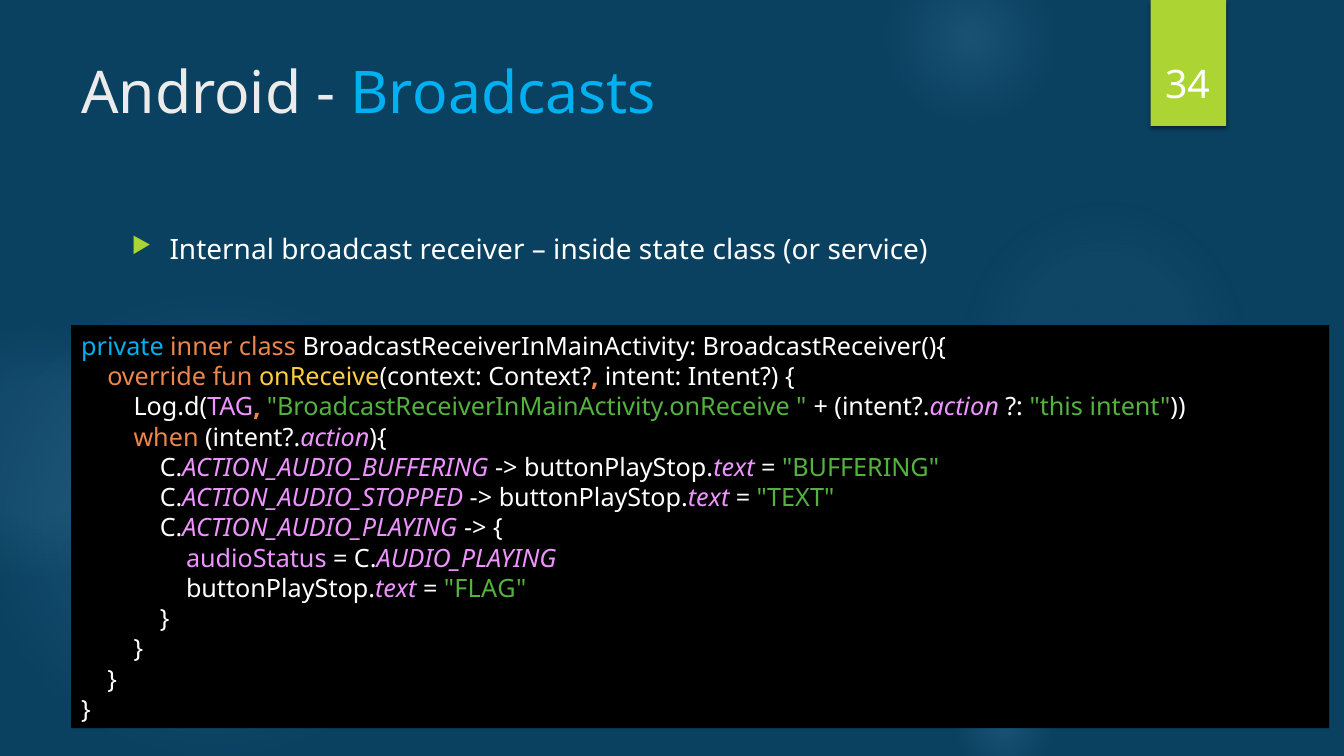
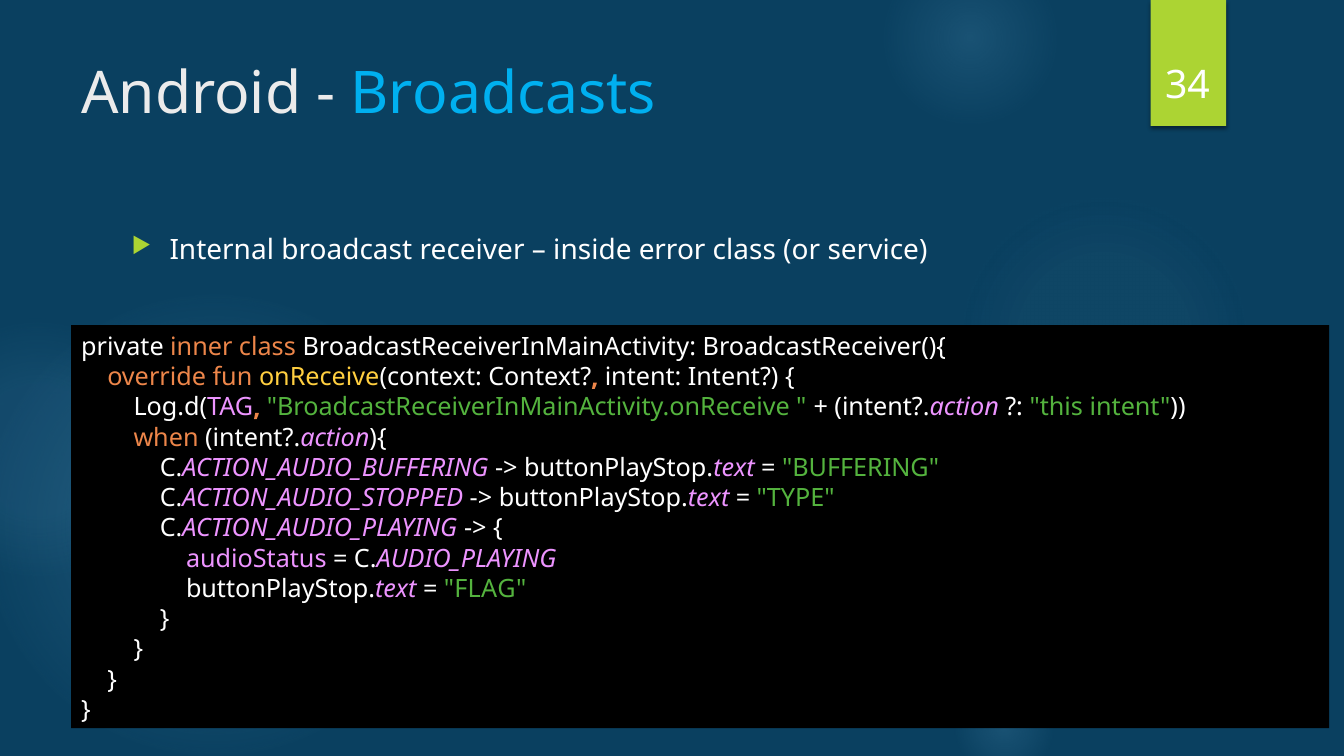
state: state -> error
private colour: light blue -> white
TEXT: TEXT -> TYPE
